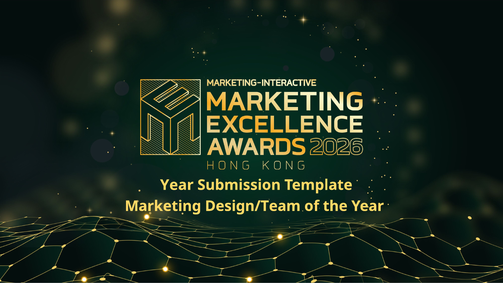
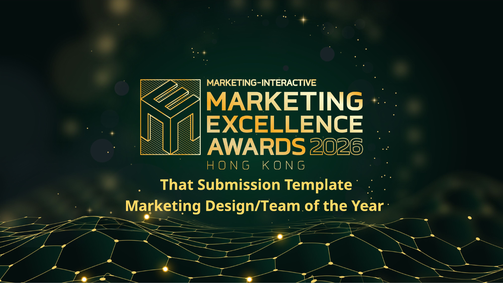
Year at (177, 185): Year -> That
